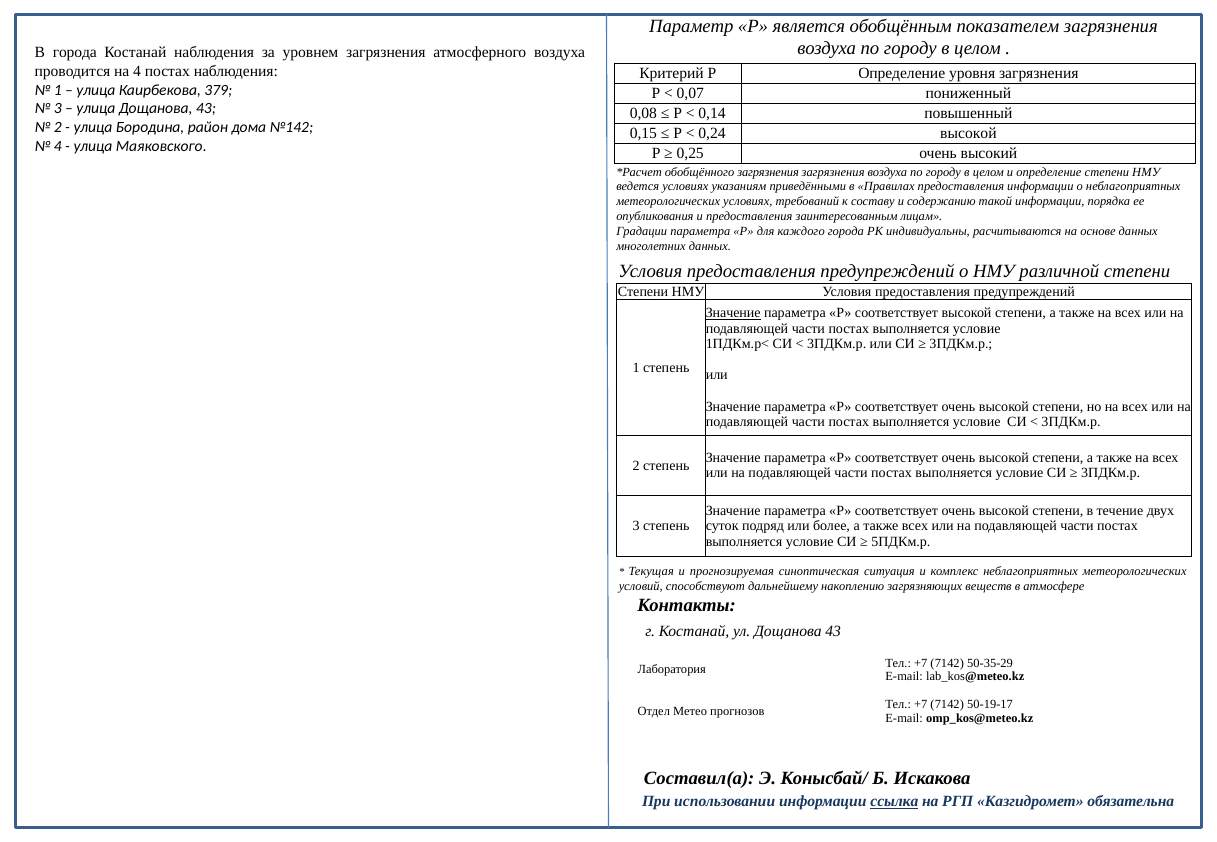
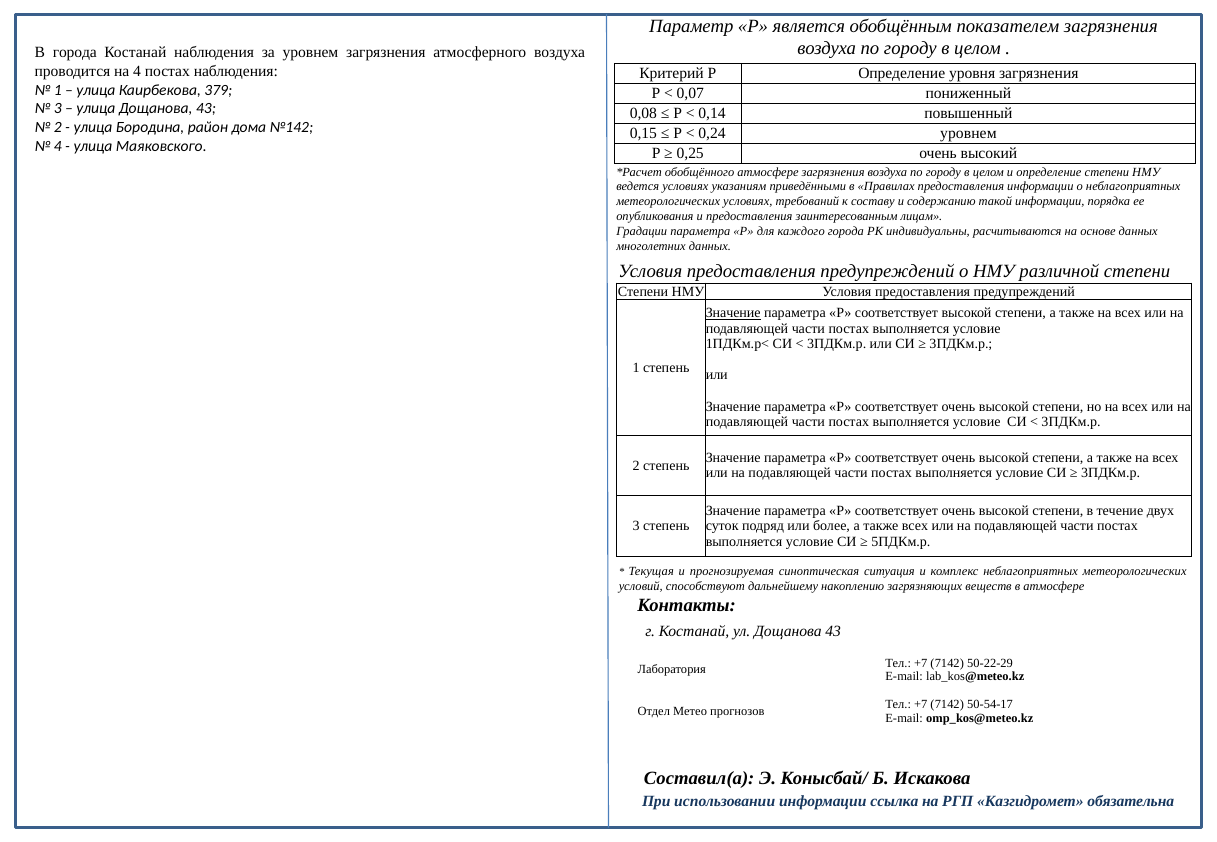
0,24 высокой: высокой -> уровнем
обобщённого загрязнения: загрязнения -> атмосфере
50-35-29: 50-35-29 -> 50-22-29
50-19-17: 50-19-17 -> 50-54-17
ссылка underline: present -> none
